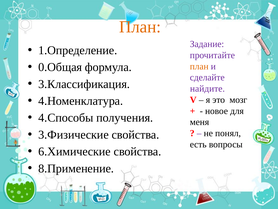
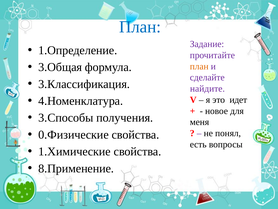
План at (140, 27) colour: orange -> blue
0.Общая: 0.Общая -> 3.Общая
мозг: мозг -> идет
4.Способы: 4.Способы -> 3.Способы
3.Физические: 3.Физические -> 0.Физические
6.Химические: 6.Химические -> 1.Химические
